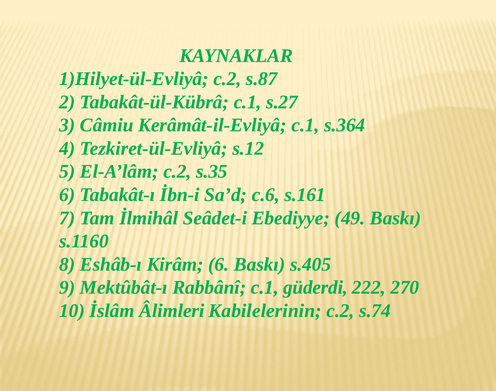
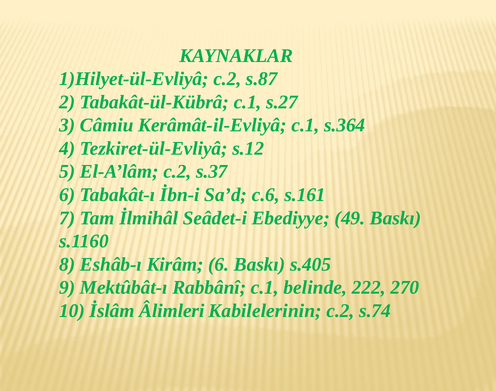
s.35: s.35 -> s.37
güderdi: güderdi -> belinde
